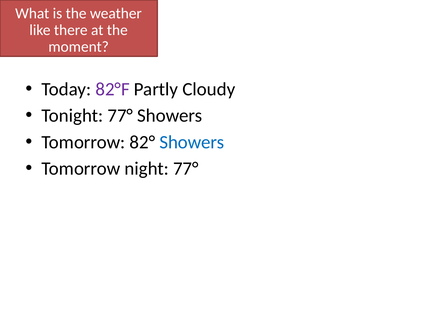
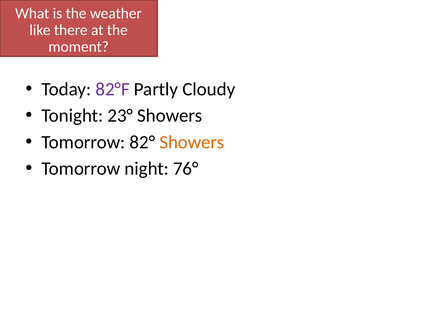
Tonight 77°: 77° -> 23°
Showers at (192, 142) colour: blue -> orange
night 77°: 77° -> 76°
